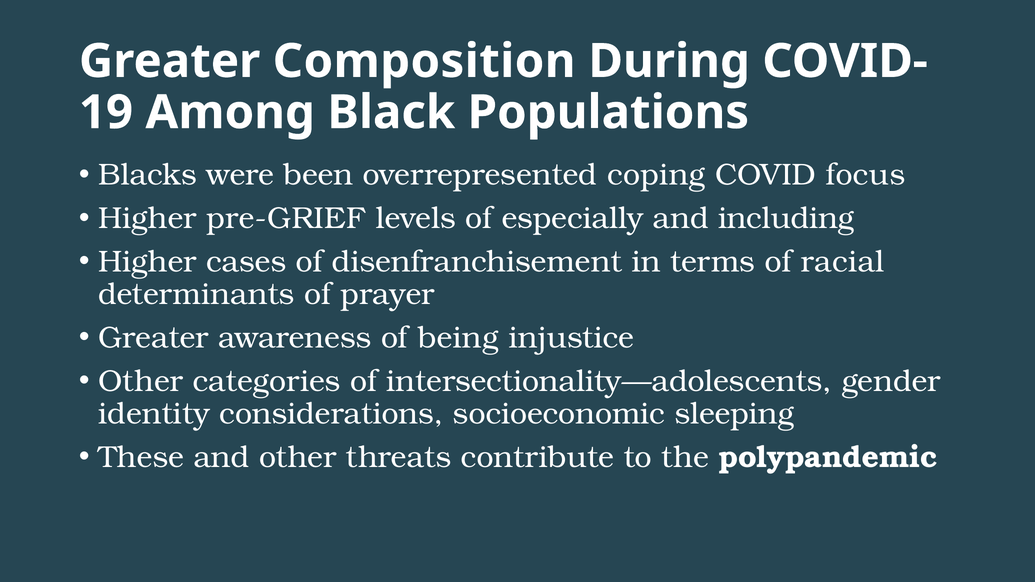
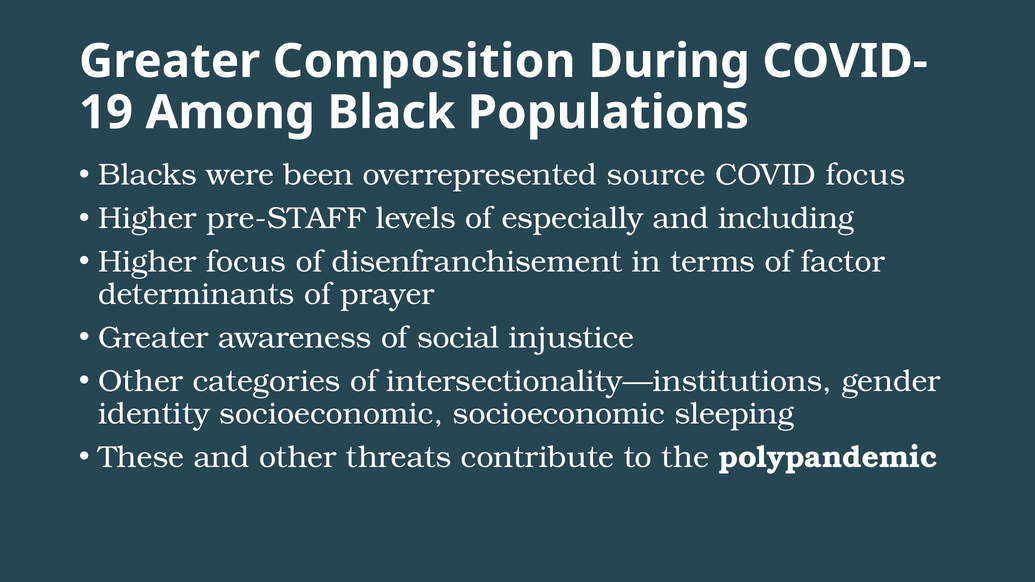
coping: coping -> source
pre-GRIEF: pre-GRIEF -> pre-STAFF
Higher cases: cases -> focus
racial: racial -> factor
being: being -> social
intersectionality—adolescents: intersectionality—adolescents -> intersectionality—institutions
identity considerations: considerations -> socioeconomic
